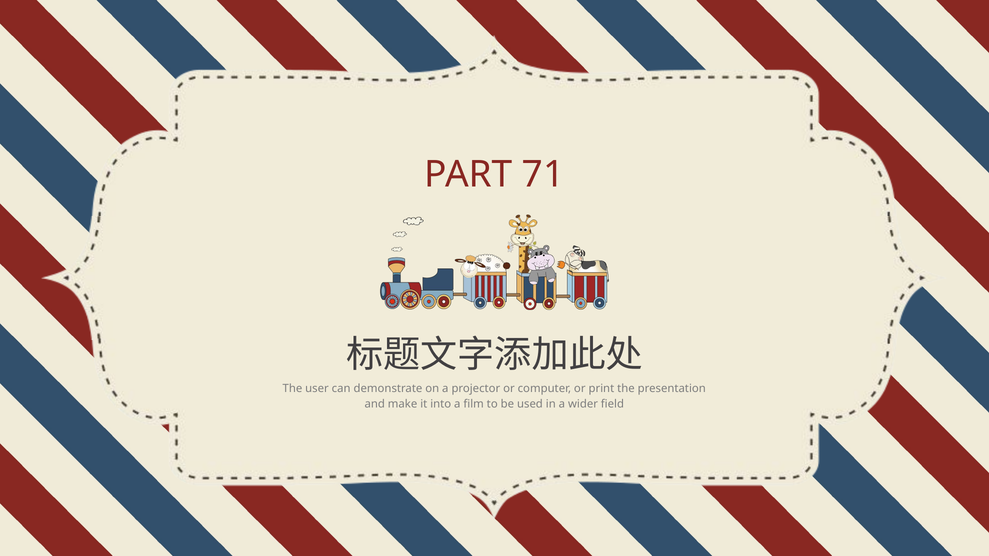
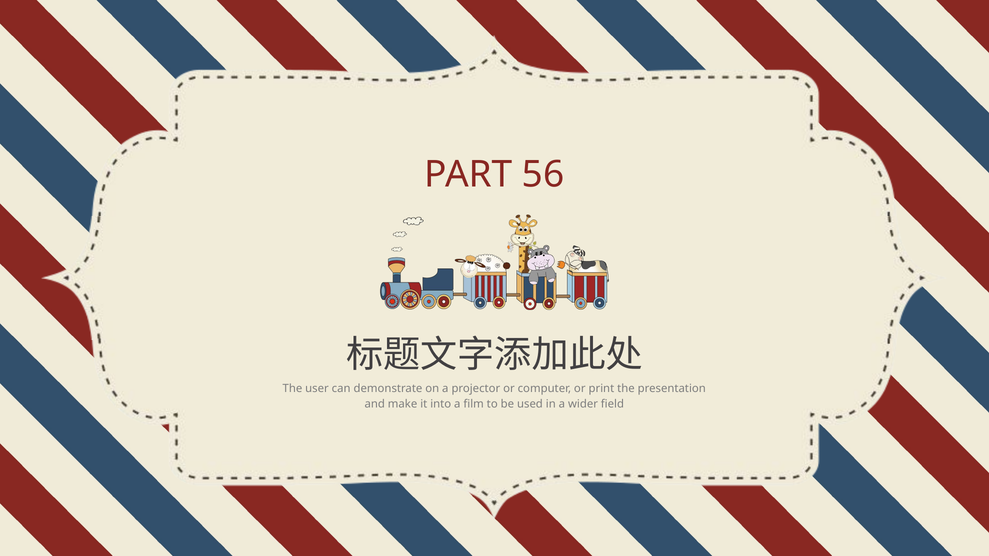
71: 71 -> 56
